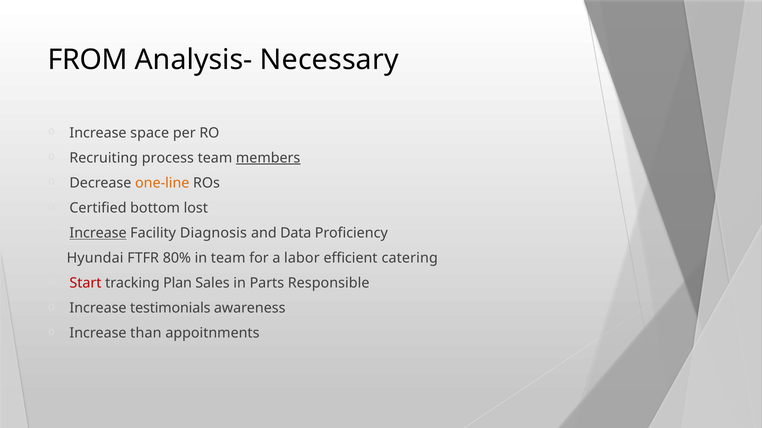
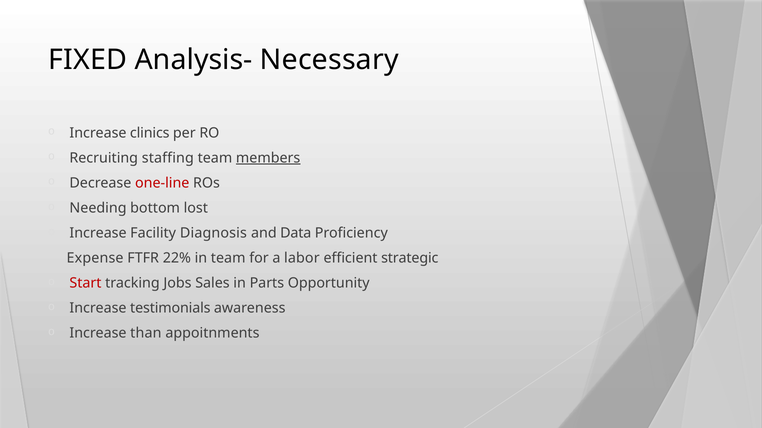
FROM: FROM -> FIXED
space: space -> clinics
process: process -> staffing
one-line colour: orange -> red
Certified: Certified -> Needing
Increase at (98, 233) underline: present -> none
Hyundai: Hyundai -> Expense
80%: 80% -> 22%
catering: catering -> strategic
Plan: Plan -> Jobs
Responsible: Responsible -> Opportunity
